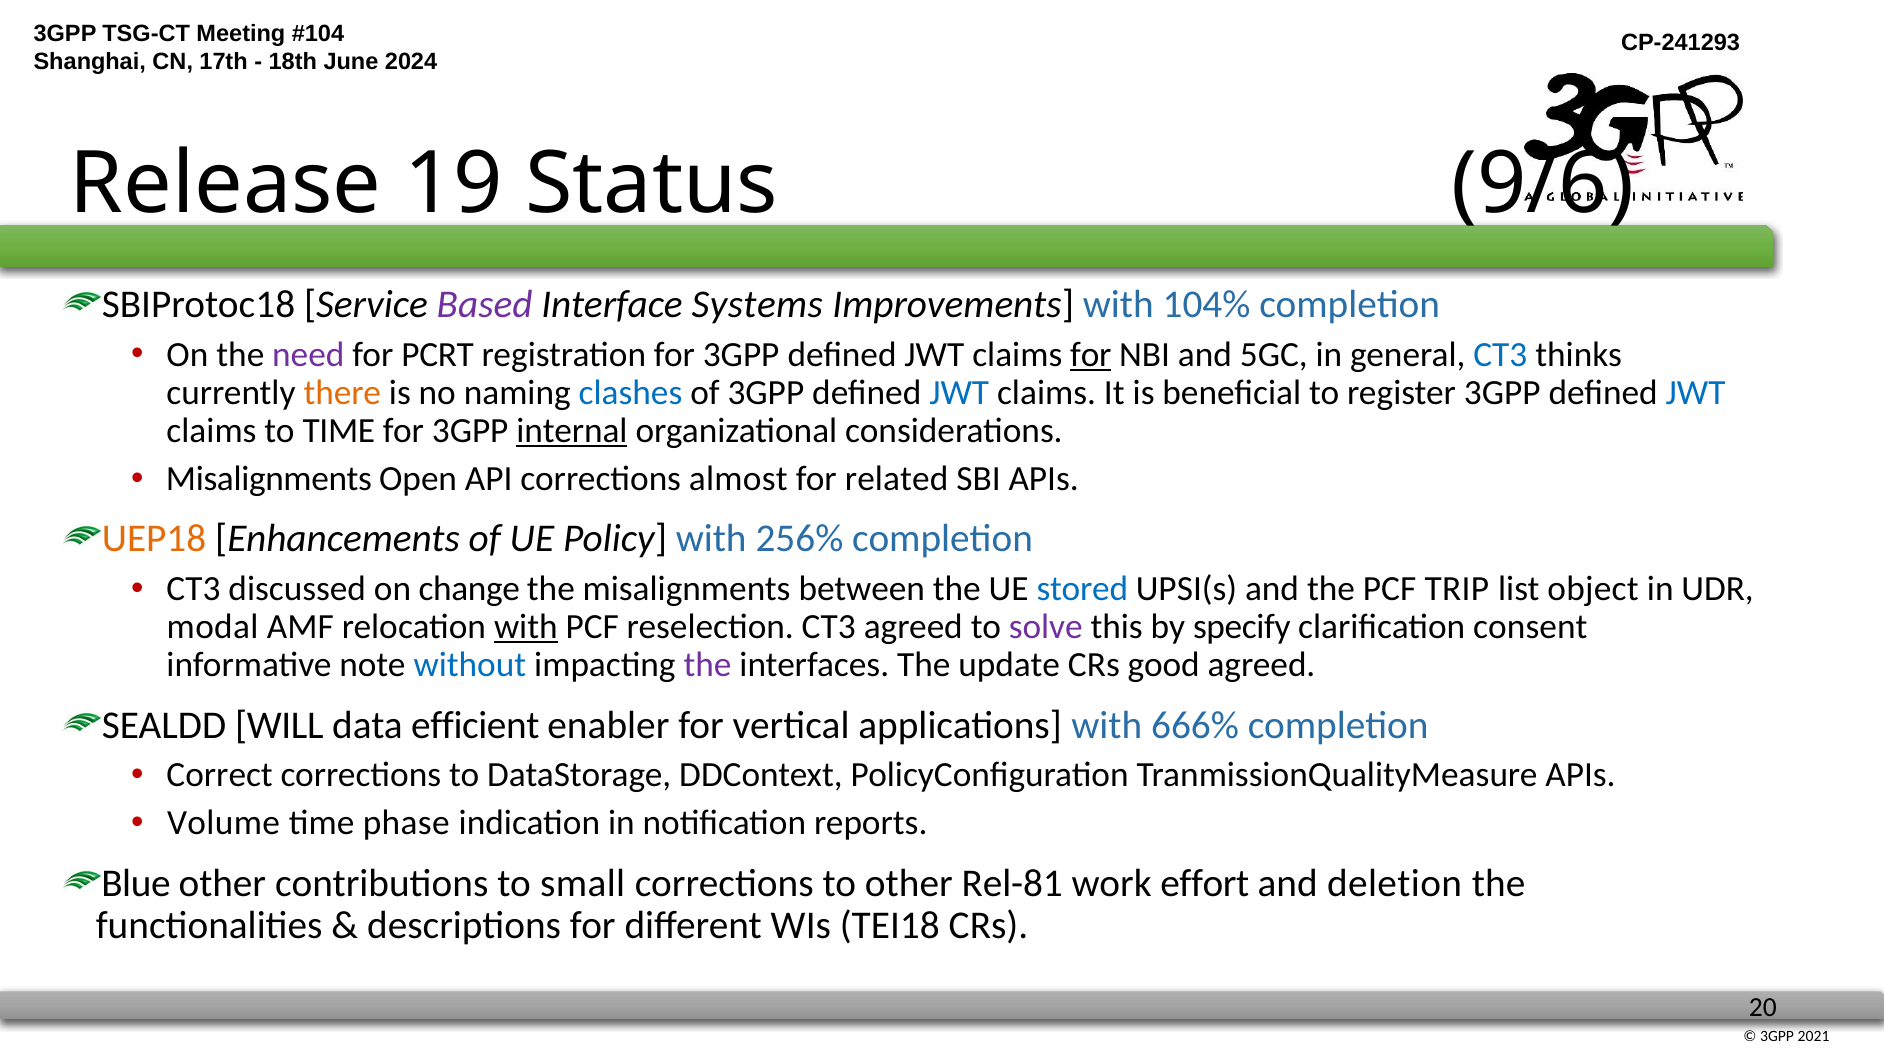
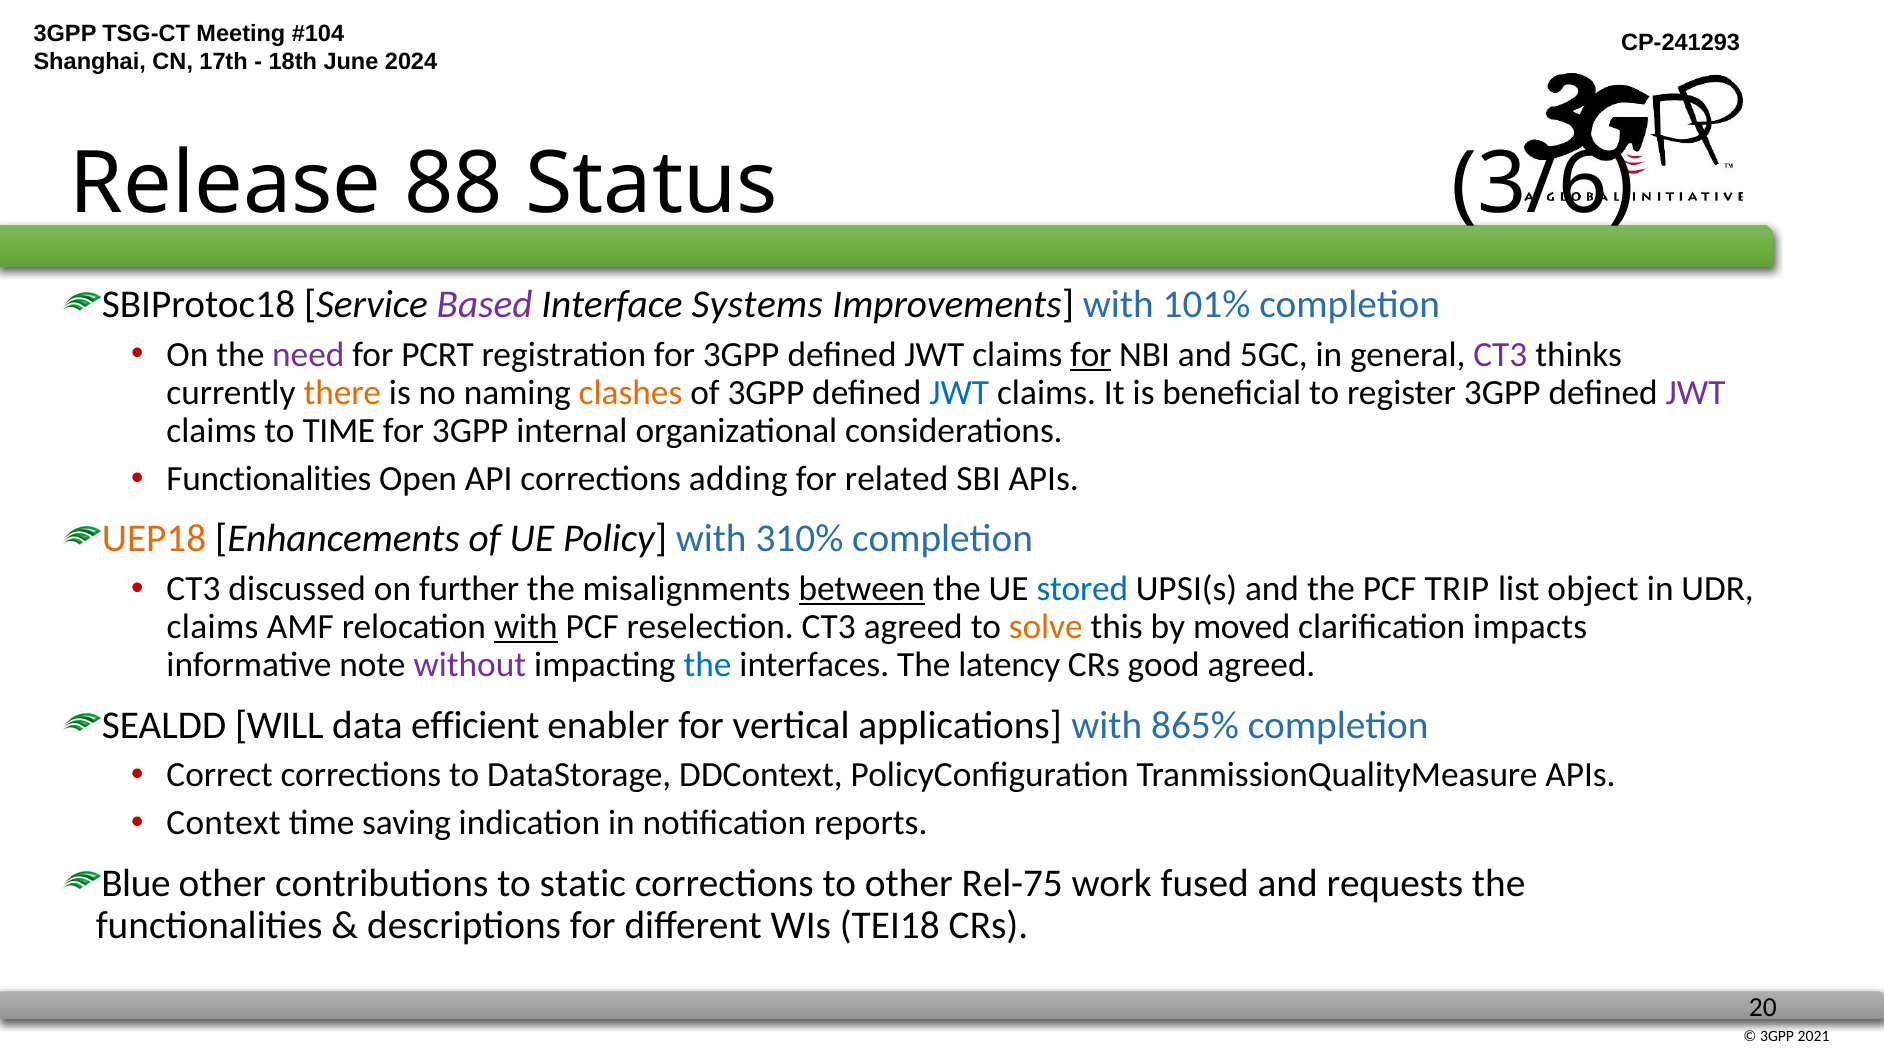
19: 19 -> 88
9/6: 9/6 -> 3/6
104%: 104% -> 101%
CT3 at (1500, 355) colour: blue -> purple
clashes colour: blue -> orange
JWT at (1696, 393) colour: blue -> purple
internal underline: present -> none
Misalignments at (269, 479): Misalignments -> Functionalities
almost: almost -> adding
256%: 256% -> 310%
change: change -> further
between underline: none -> present
modal at (213, 627): modal -> claims
solve colour: purple -> orange
specify: specify -> moved
consent: consent -> impacts
without colour: blue -> purple
the at (708, 665) colour: purple -> blue
update: update -> latency
666%: 666% -> 865%
Volume: Volume -> Context
phase: phase -> saving
small: small -> static
Rel-81: Rel-81 -> Rel-75
effort: effort -> fused
deletion: deletion -> requests
